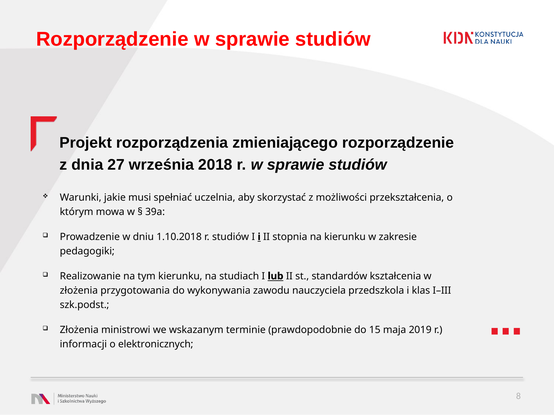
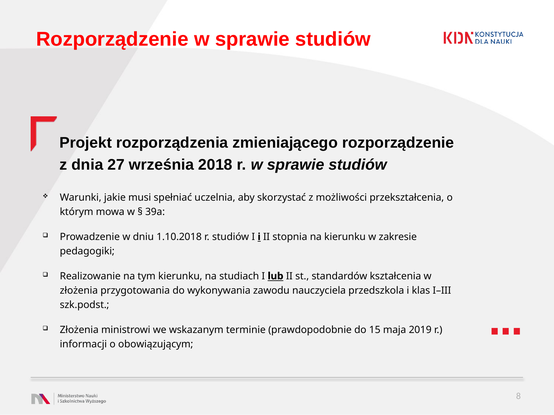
elektronicznych: elektronicznych -> obowiązującym
